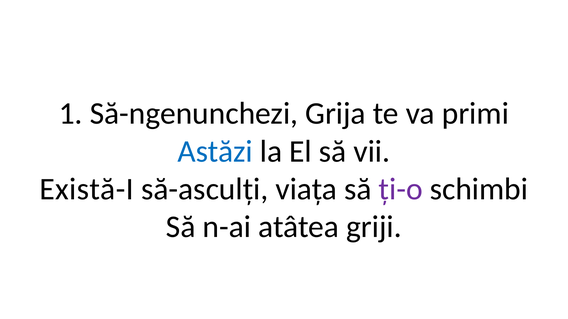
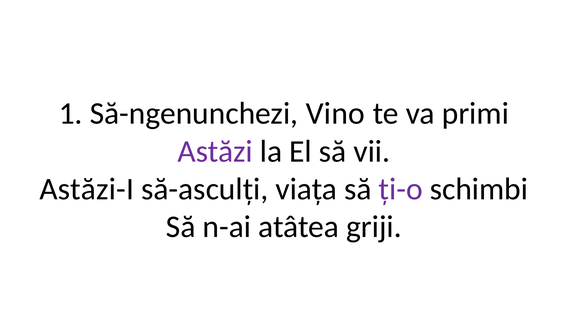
Grija: Grija -> Vino
Astăzi colour: blue -> purple
Există-I: Există-I -> Astăzi-I
